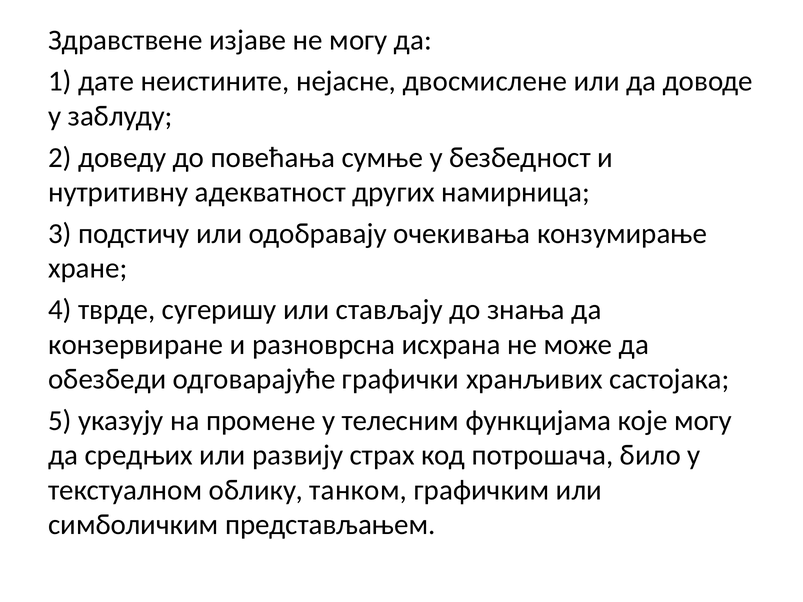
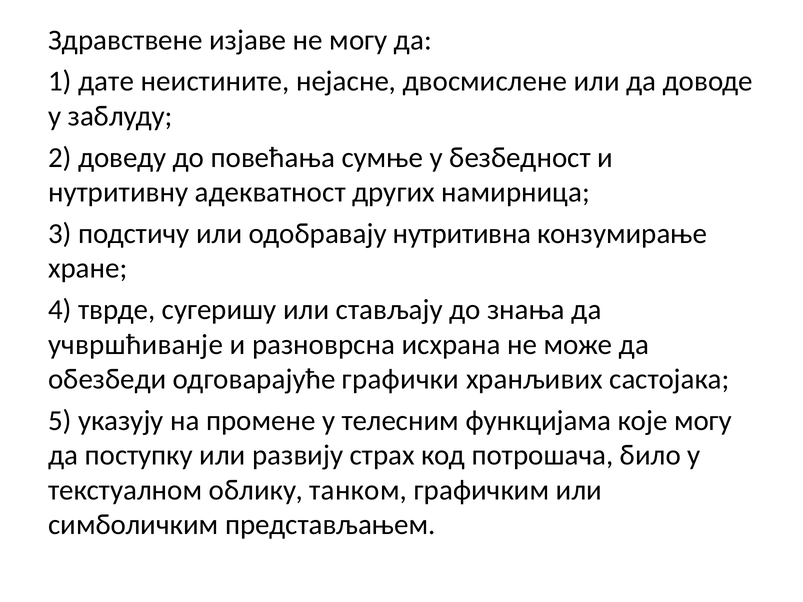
очекивања: очекивања -> нутритивна
конзервиране: конзервиране -> учвршћиванје
средњих: средњих -> поступку
